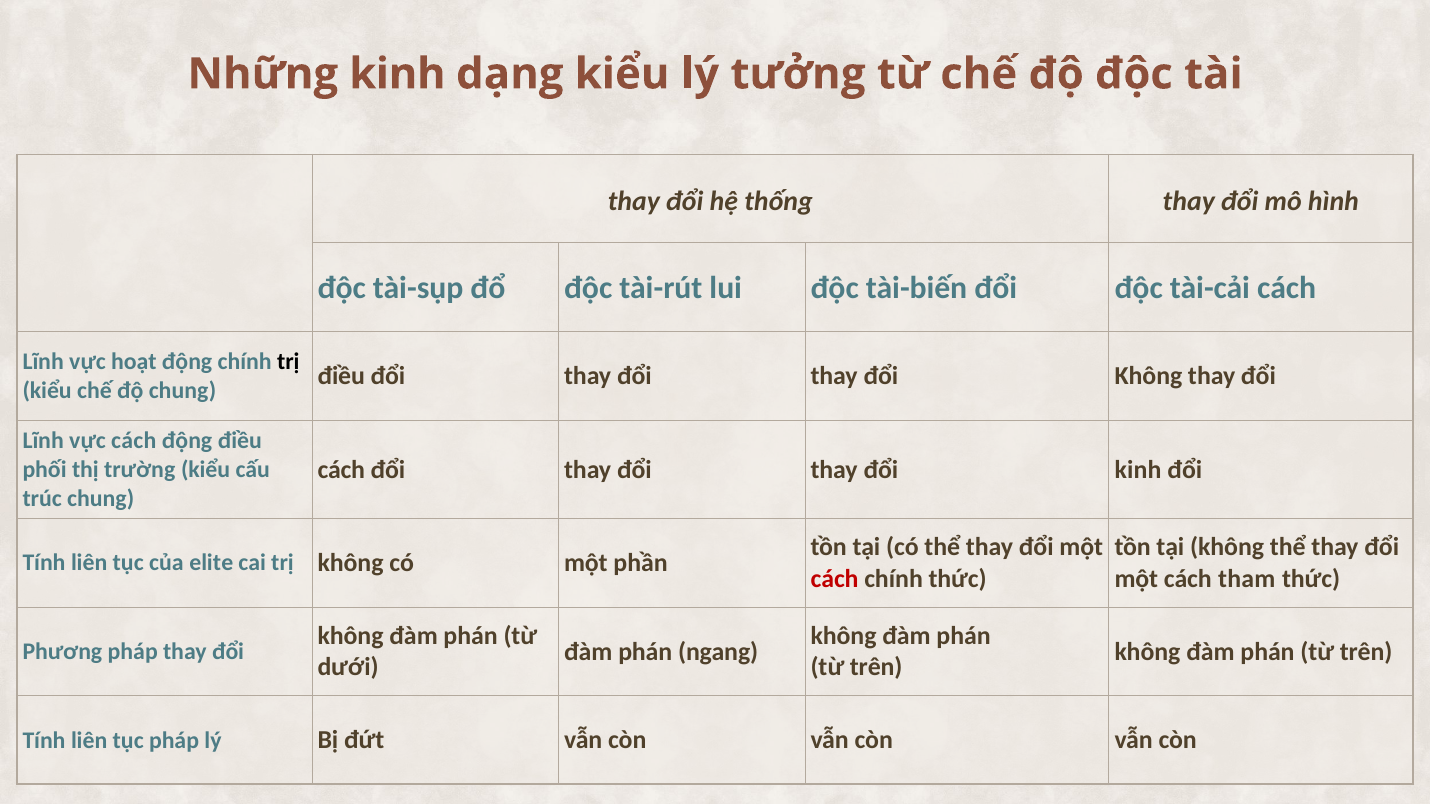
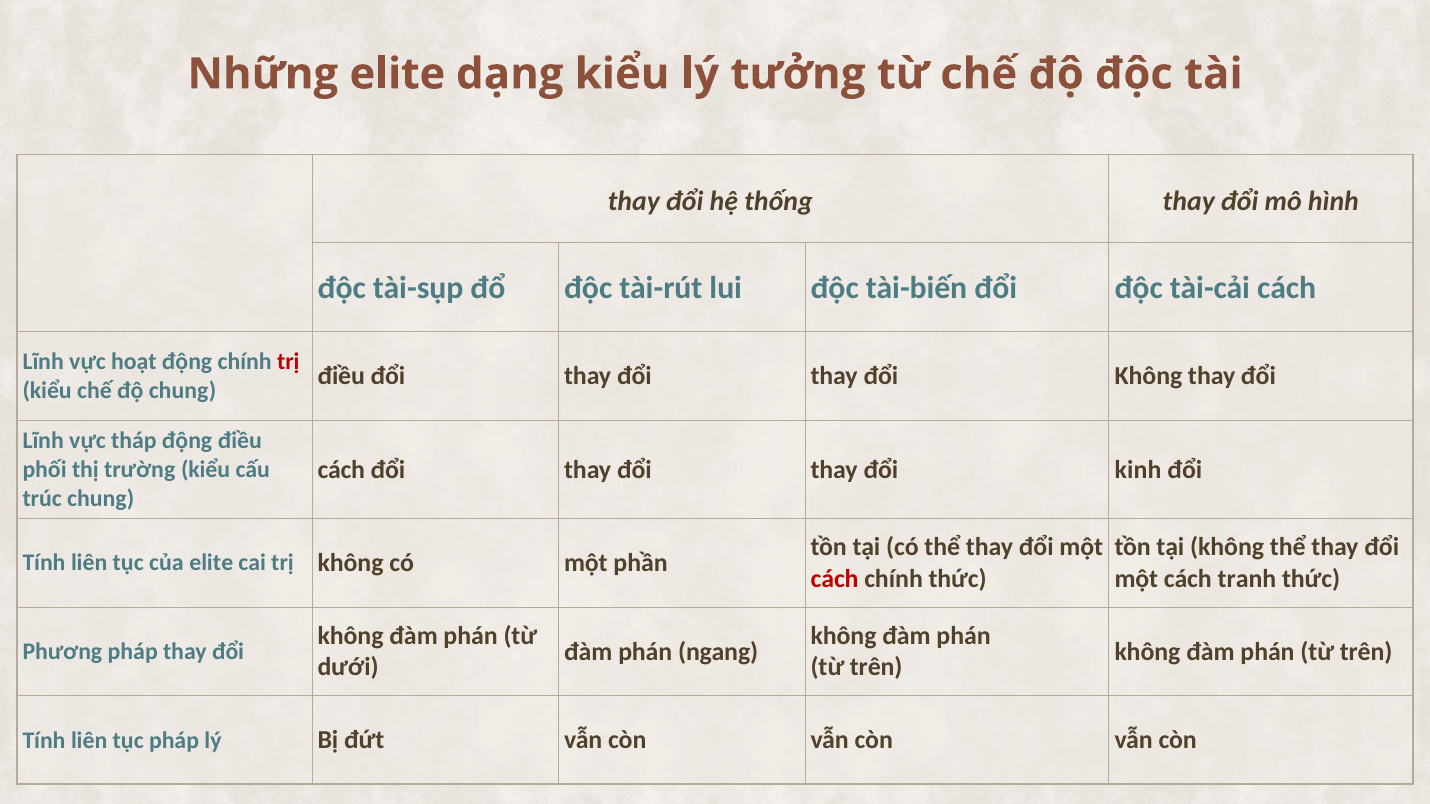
Những kinh: kinh -> elite
trị at (288, 362) colour: black -> red
vực cách: cách -> tháp
tham: tham -> tranh
